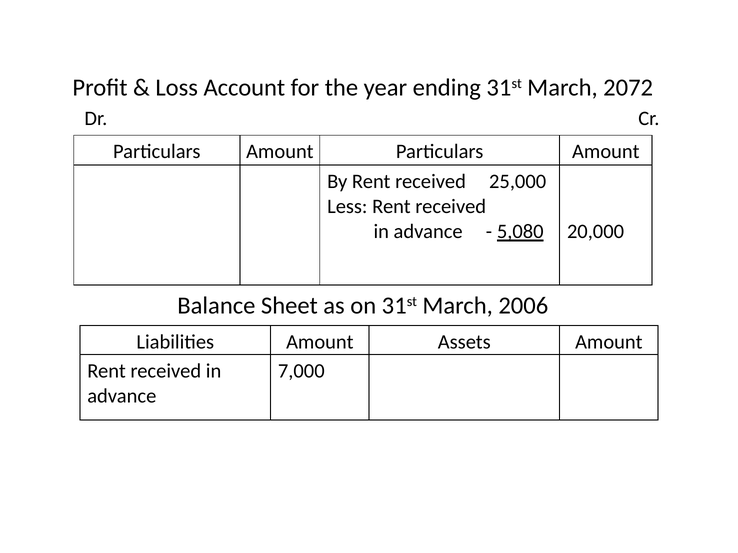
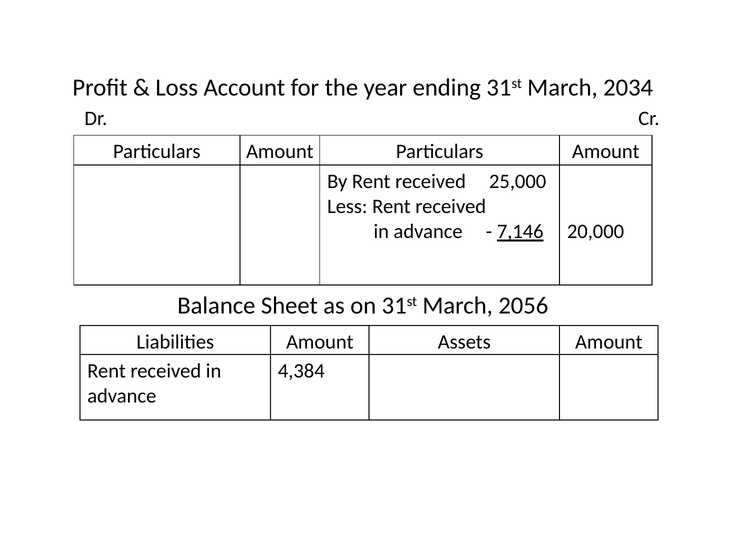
2072: 2072 -> 2034
5,080: 5,080 -> 7,146
2006: 2006 -> 2056
7,000: 7,000 -> 4,384
